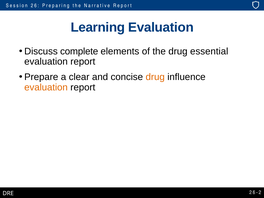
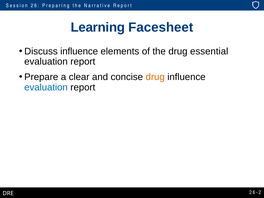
Learning Evaluation: Evaluation -> Facesheet
Discuss complete: complete -> influence
evaluation at (46, 87) colour: orange -> blue
